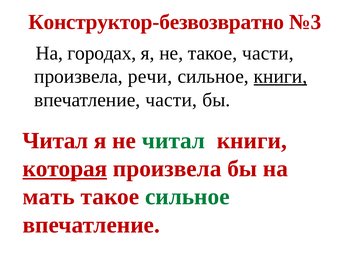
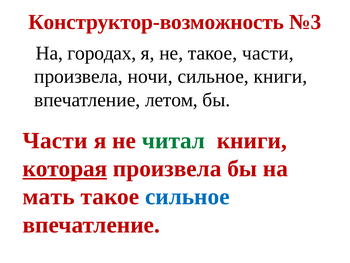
Конструктор-безвозвратно: Конструктор-безвозвратно -> Конструктор-возможность
речи: речи -> ночи
книги at (280, 76) underline: present -> none
впечатление части: части -> летом
Читал at (55, 140): Читал -> Части
сильное at (187, 196) colour: green -> blue
